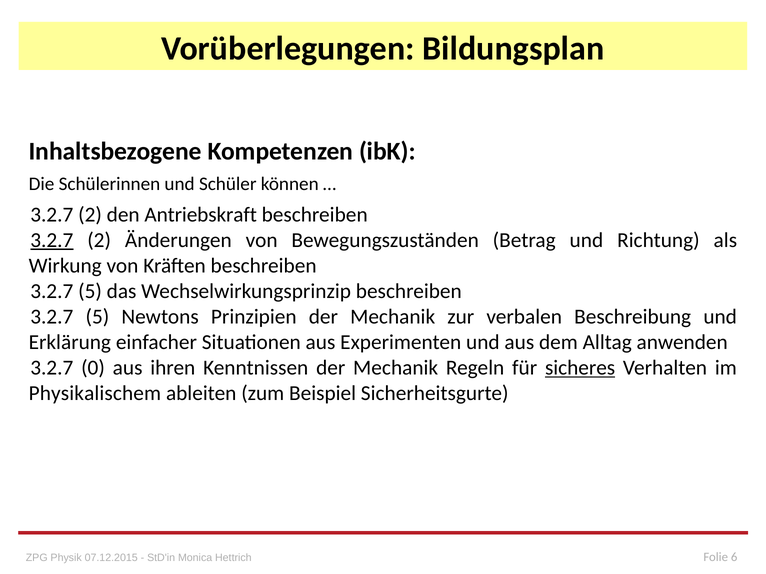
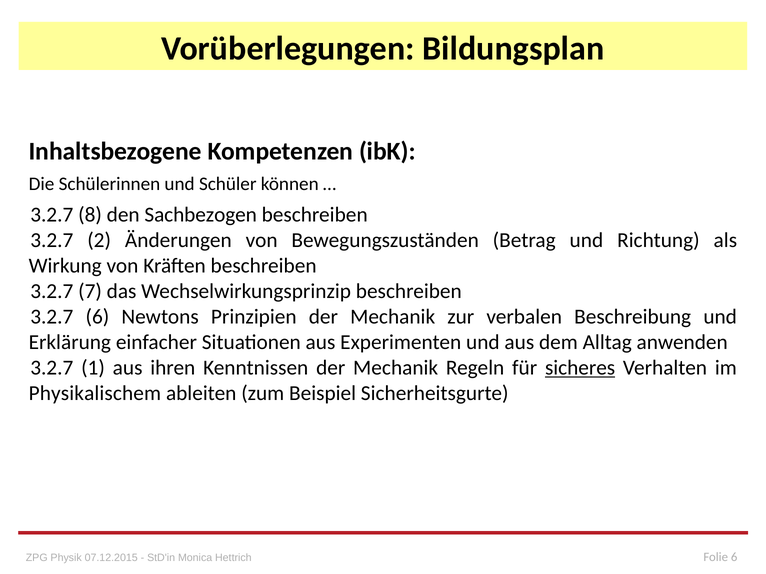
2 at (90, 215): 2 -> 8
Antriebskraft: Antriebskraft -> Sachbezogen
3.2.7 at (52, 240) underline: present -> none
5 at (90, 291): 5 -> 7
5 at (97, 317): 5 -> 6
0: 0 -> 1
